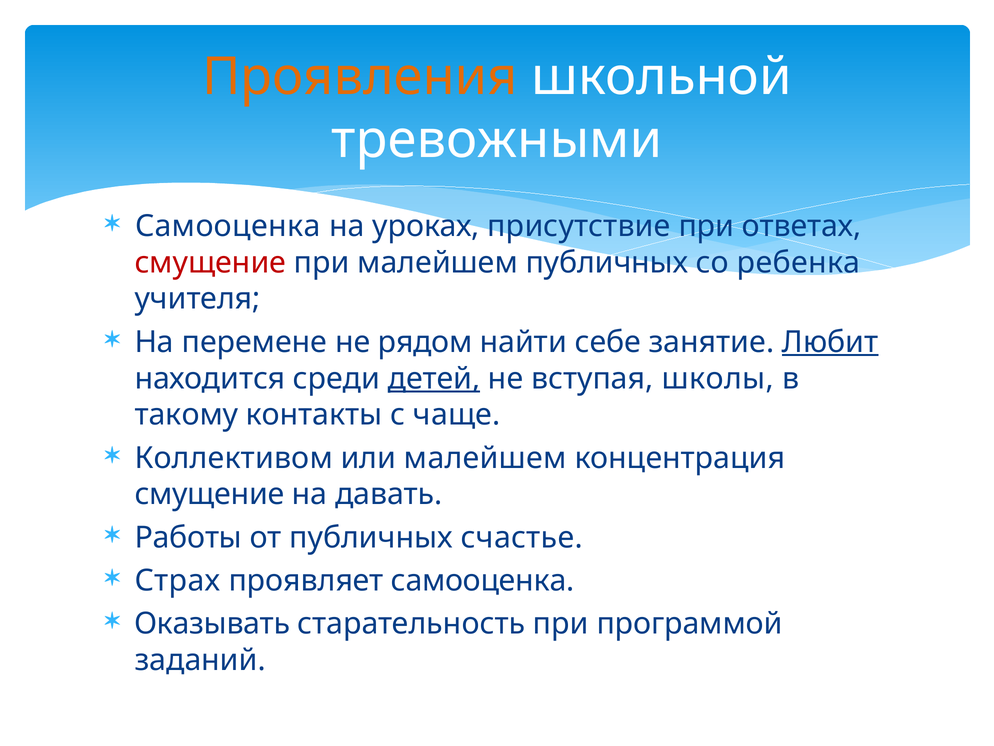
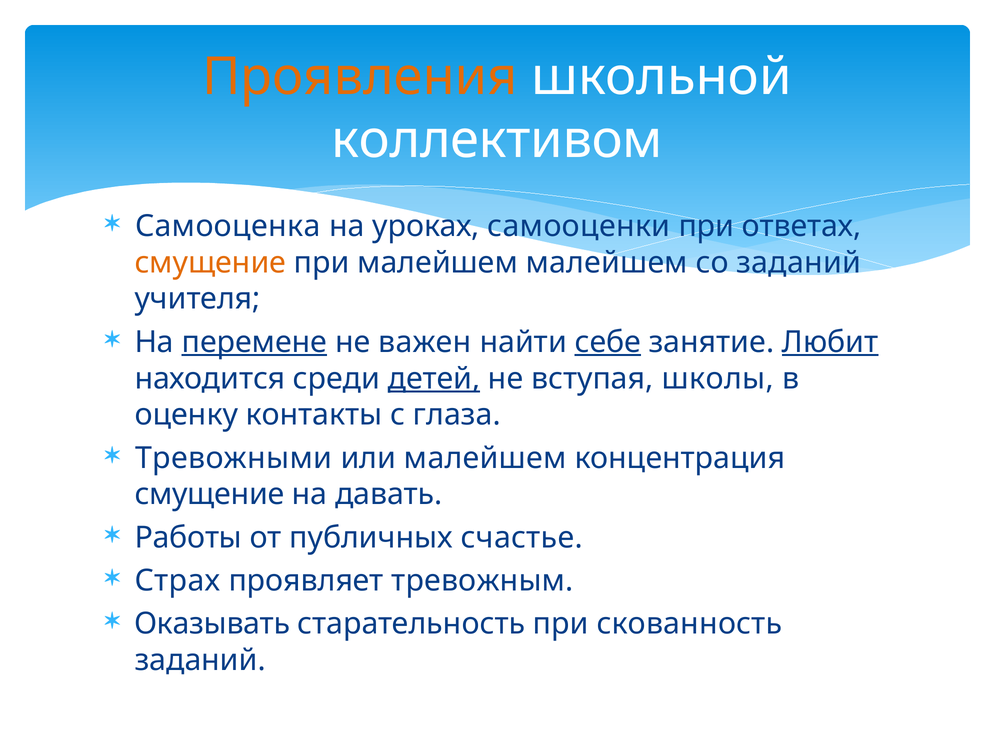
тревожными: тревожными -> коллективом
присутствие: присутствие -> самооценки
смущение at (210, 262) colour: red -> orange
малейшем публичных: публичных -> малейшем
со ребенка: ребенка -> заданий
перемене underline: none -> present
рядом: рядом -> важен
себе underline: none -> present
такому: такому -> оценку
чаще: чаще -> глаза
Коллективом: Коллективом -> Тревожными
проявляет самооценка: самооценка -> тревожным
программой: программой -> скованность
